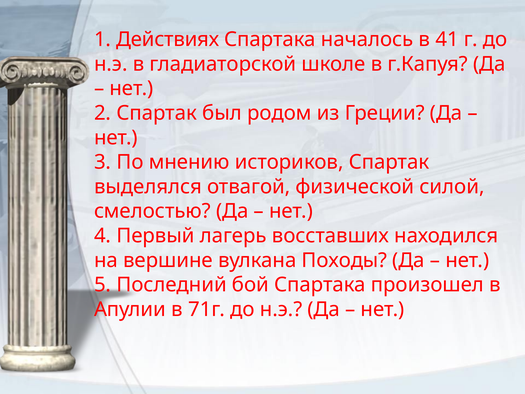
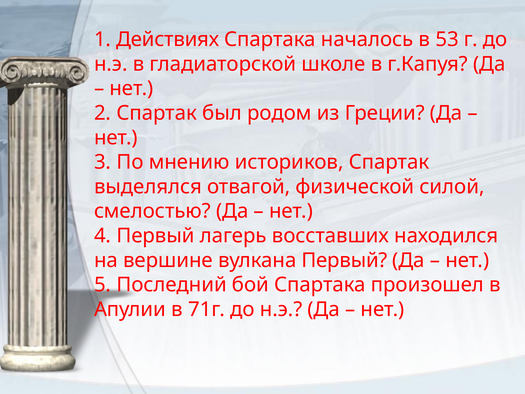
41: 41 -> 53
вулкана Походы: Походы -> Первый
